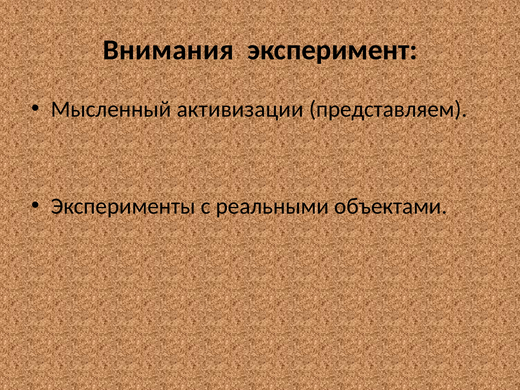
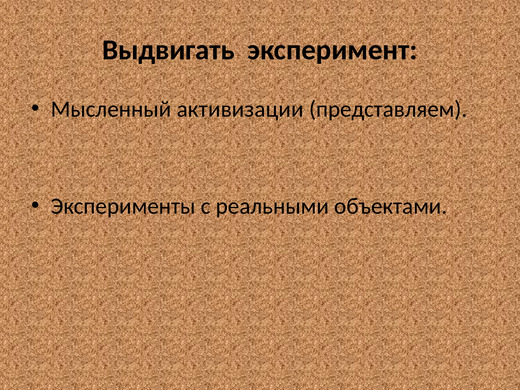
Внимания: Внимания -> Выдвигать
